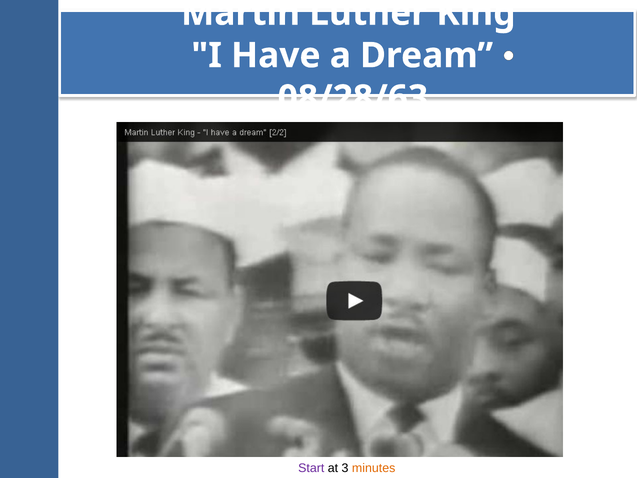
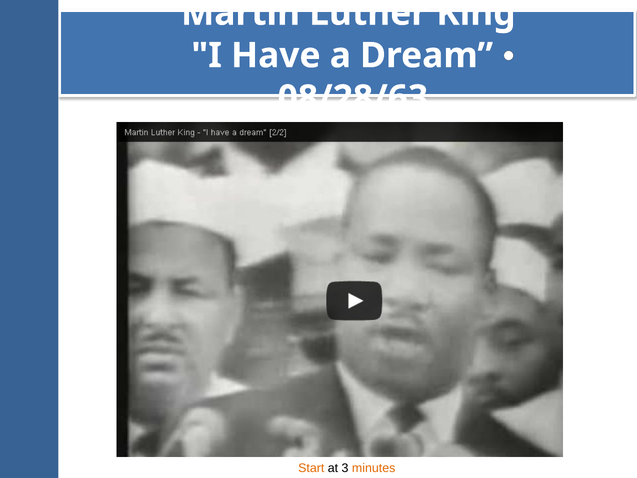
Start colour: purple -> orange
